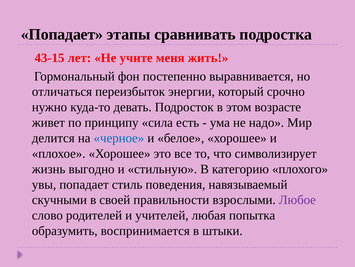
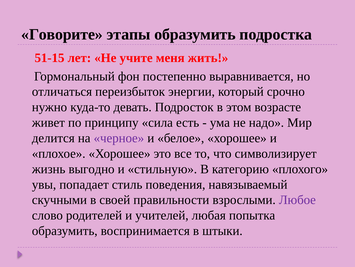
Попадает at (62, 34): Попадает -> Говорите
этапы сравнивать: сравнивать -> образумить
43-15: 43-15 -> 51-15
черное colour: blue -> purple
